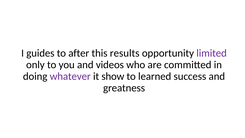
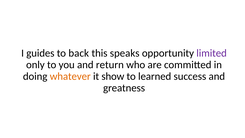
after: after -> back
results: results -> speaks
videos: videos -> return
whatever colour: purple -> orange
